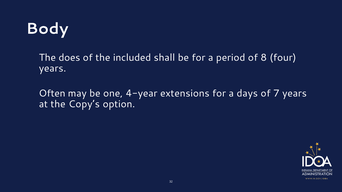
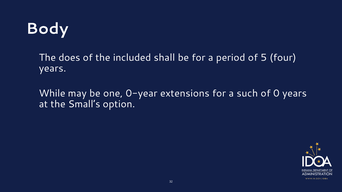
8: 8 -> 5
Often: Often -> While
4-year: 4-year -> 0-year
days: days -> such
7: 7 -> 0
Copy’s: Copy’s -> Small’s
